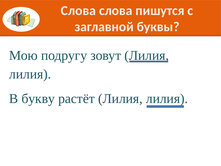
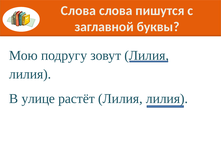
букву: букву -> улице
